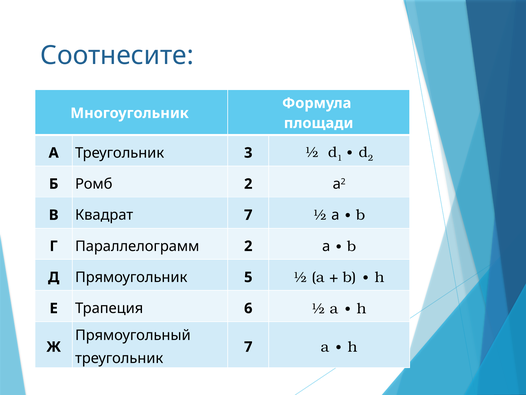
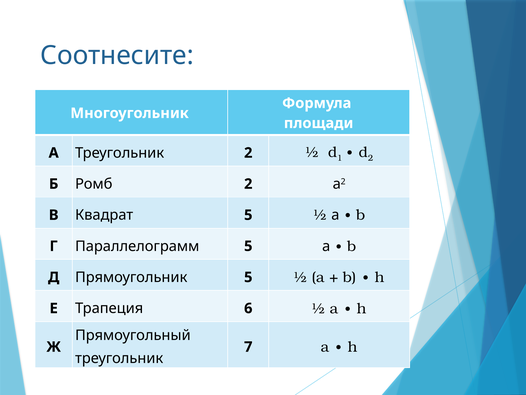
Треугольник 3: 3 -> 2
Квадрат 7: 7 -> 5
Параллелограмм 2: 2 -> 5
